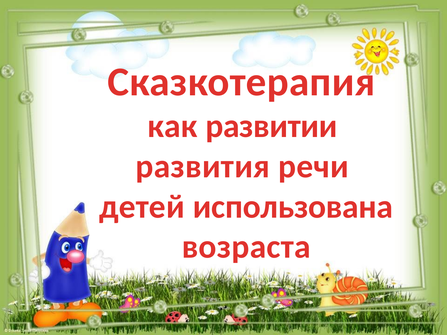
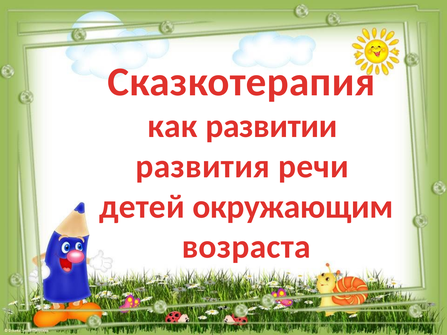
использована: использована -> окружающим
